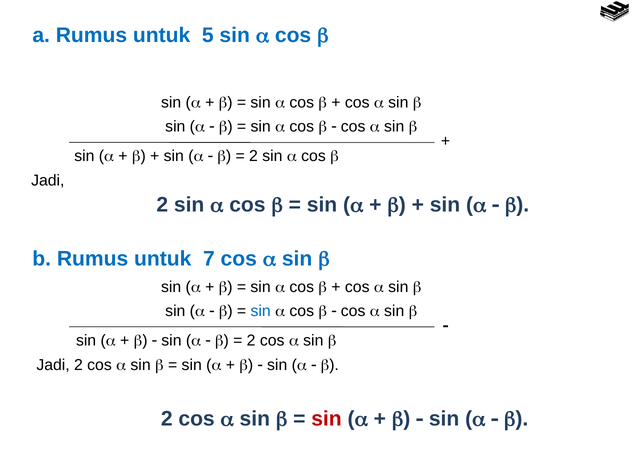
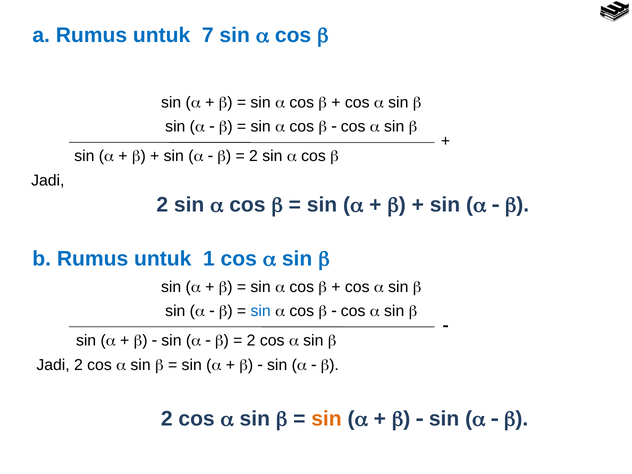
5: 5 -> 7
7: 7 -> 1
sin at (326, 419) colour: red -> orange
